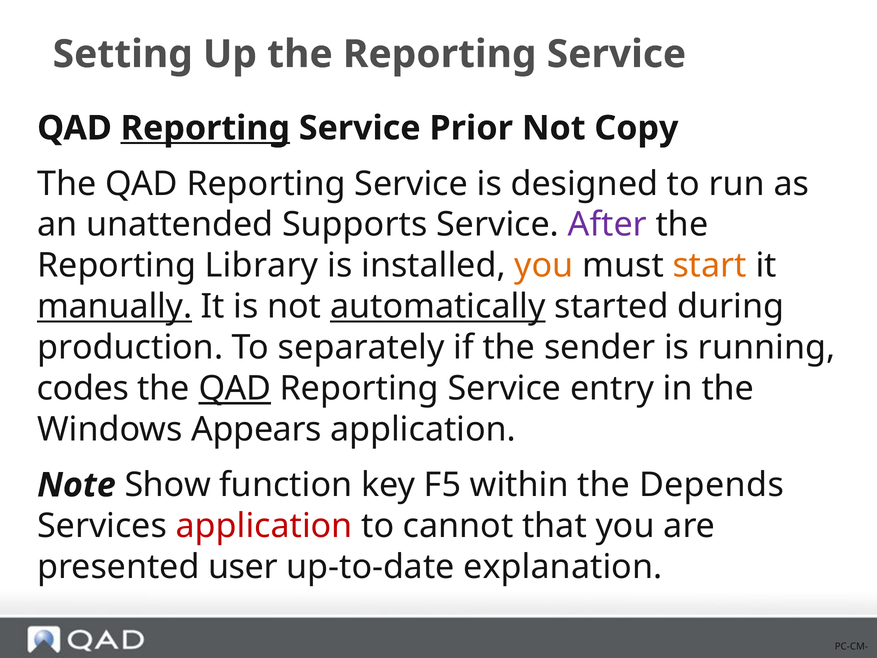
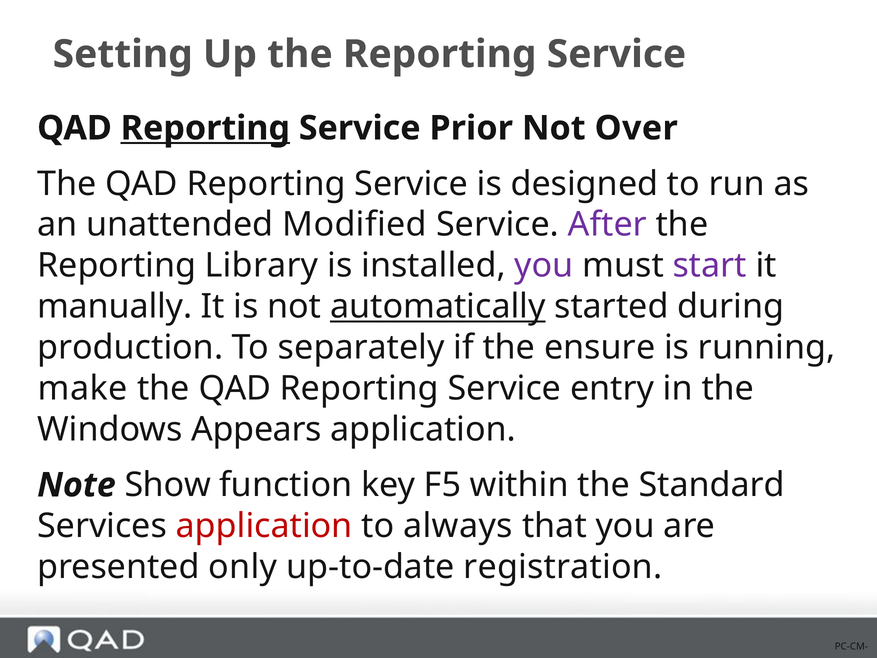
Copy: Copy -> Over
Supports: Supports -> Modified
you at (544, 266) colour: orange -> purple
start colour: orange -> purple
manually underline: present -> none
sender: sender -> ensure
codes: codes -> make
QAD at (235, 388) underline: present -> none
Depends: Depends -> Standard
cannot: cannot -> always
user: user -> only
explanation: explanation -> registration
